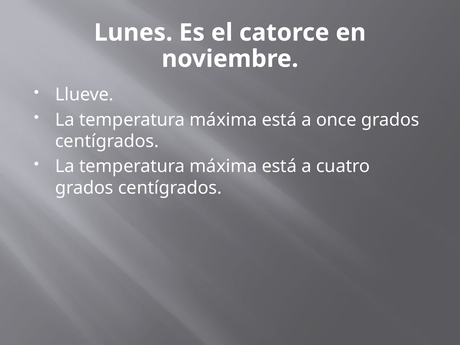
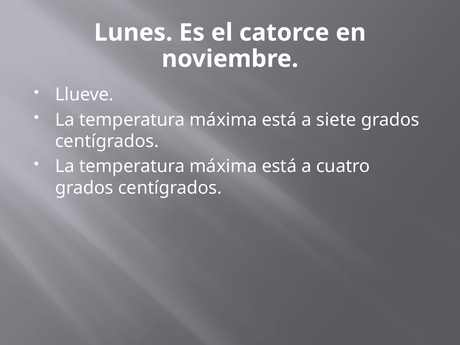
once: once -> siete
